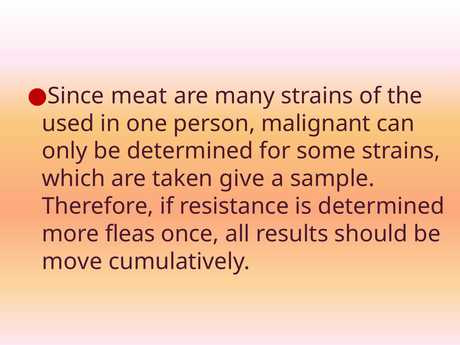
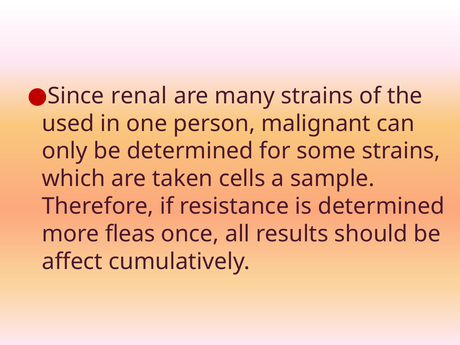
meat: meat -> renal
give: give -> cells
move: move -> affect
